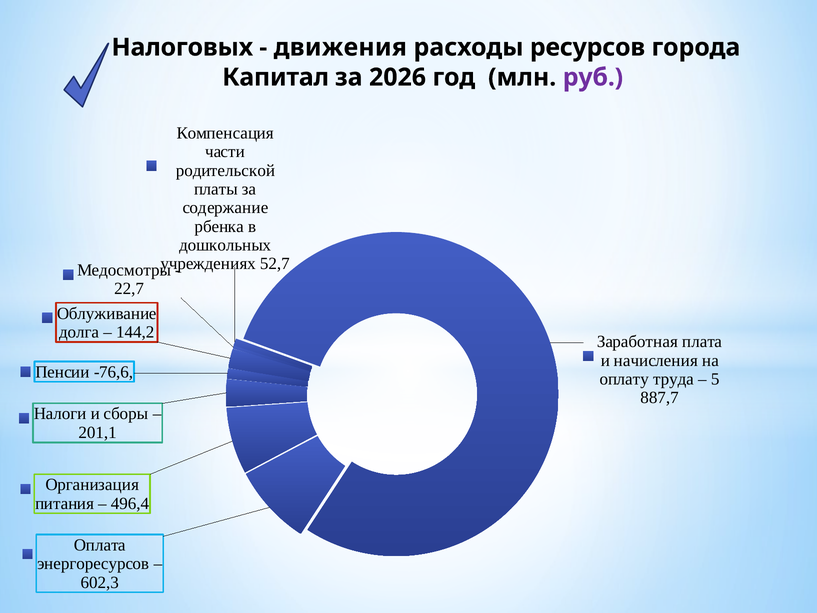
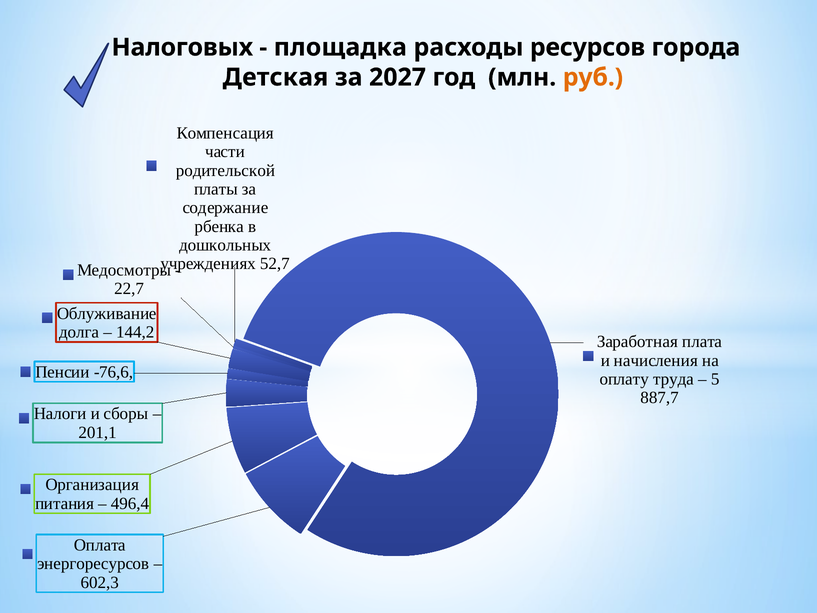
движения: движения -> площадка
Капитал: Капитал -> Детская
2026: 2026 -> 2027
руб colour: purple -> orange
